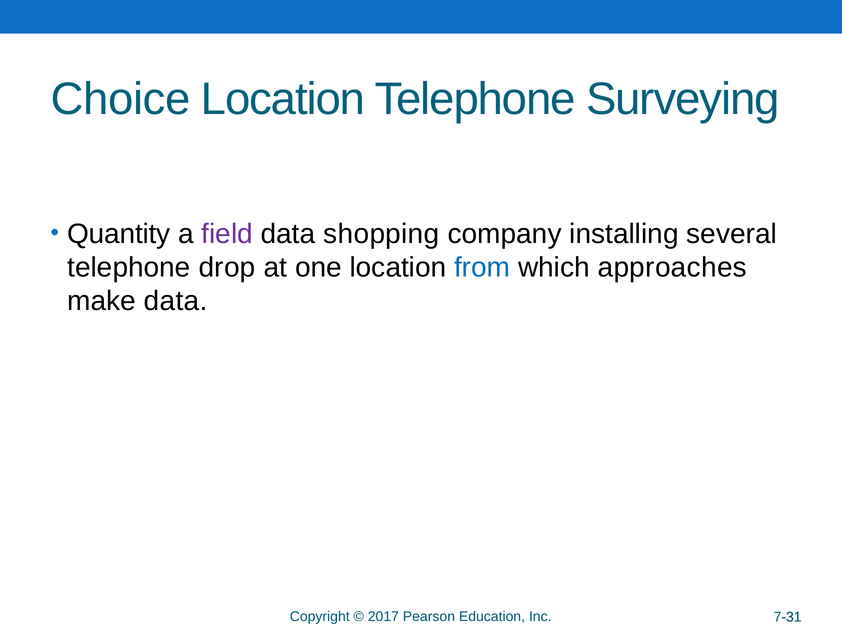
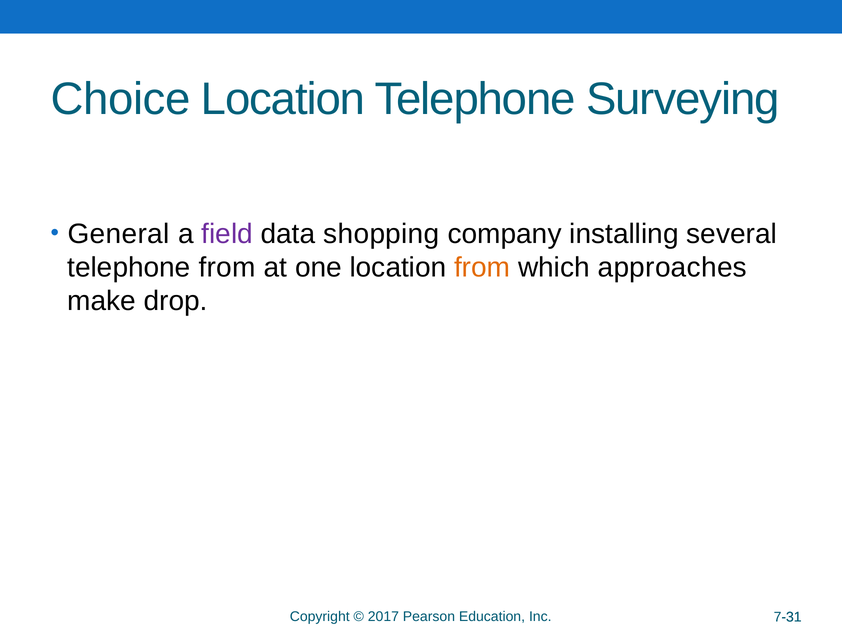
Quantity: Quantity -> General
telephone drop: drop -> from
from at (482, 268) colour: blue -> orange
make data: data -> drop
